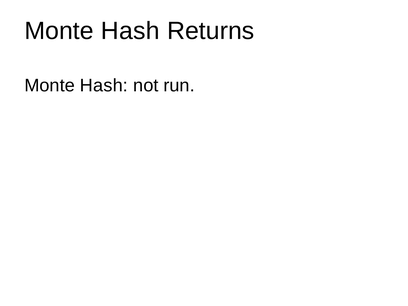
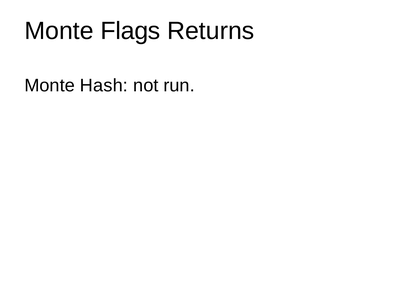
Hash at (130, 31): Hash -> Flags
